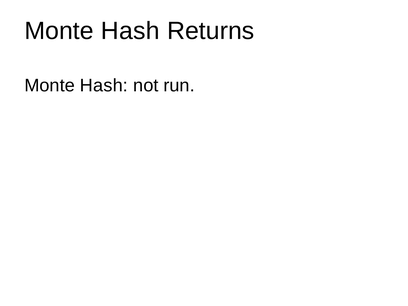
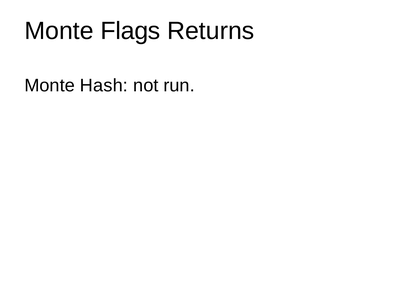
Hash at (130, 31): Hash -> Flags
